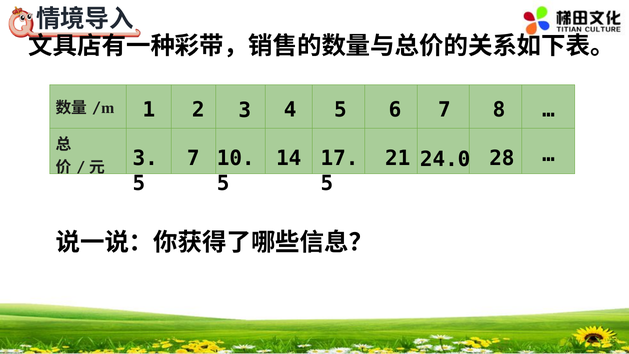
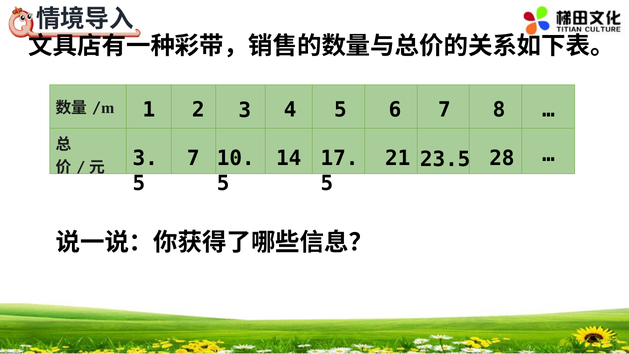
24.0: 24.0 -> 23.5
